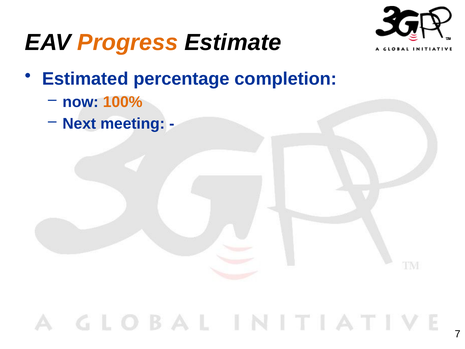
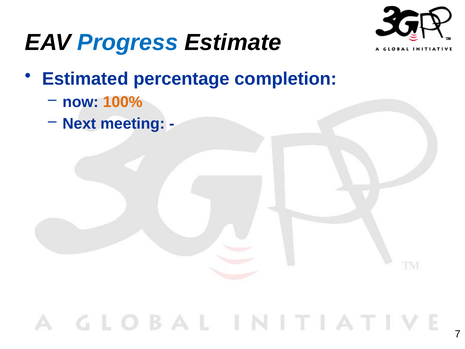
Progress colour: orange -> blue
